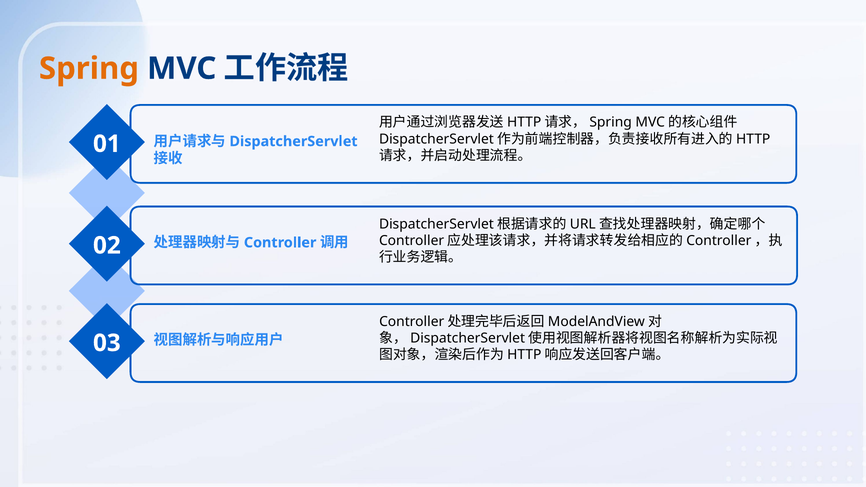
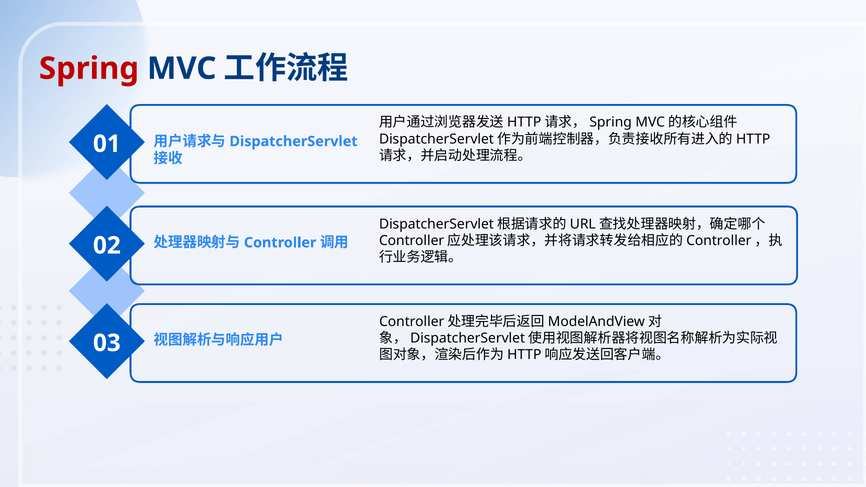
Spring colour: orange -> red
